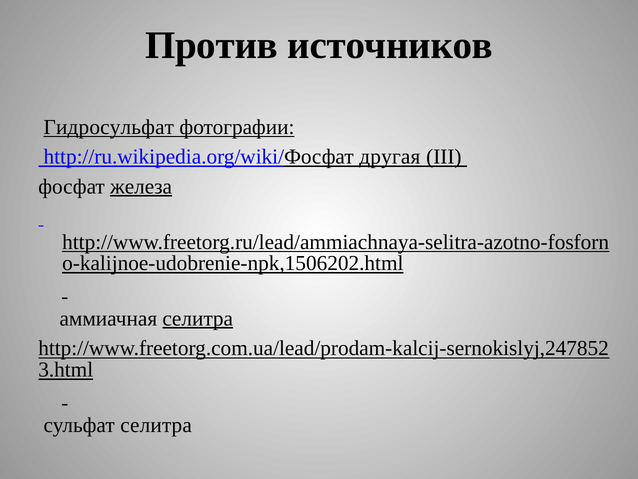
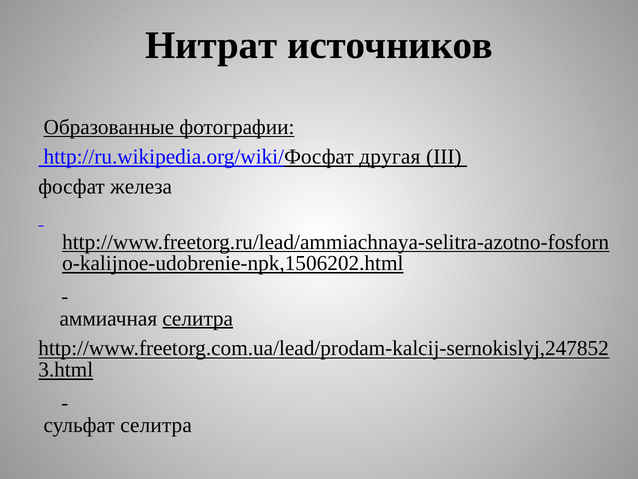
Против: Против -> Нитрат
Гидросульфат: Гидросульфат -> Образованные
железа underline: present -> none
